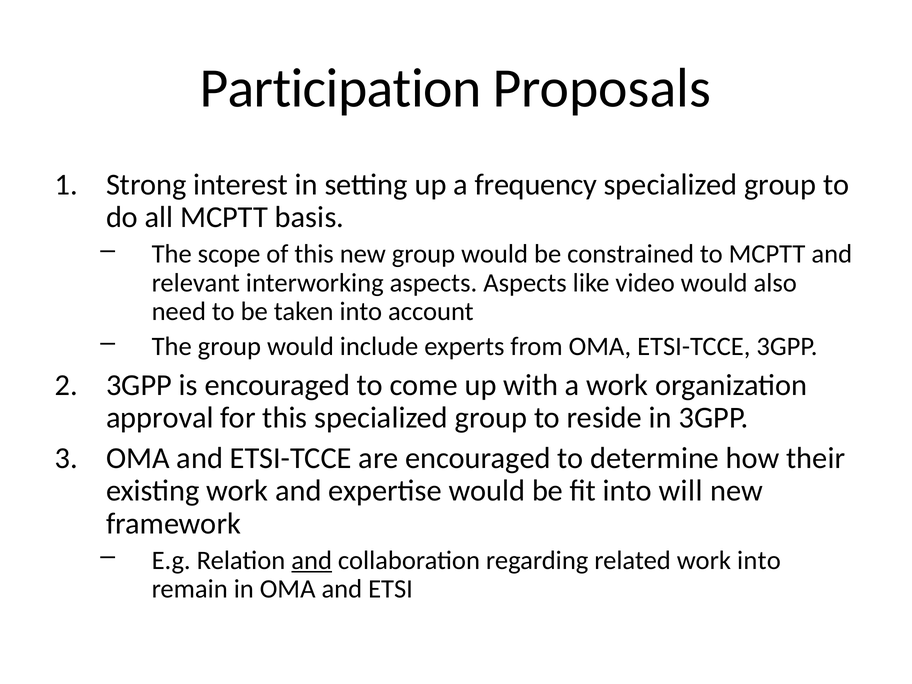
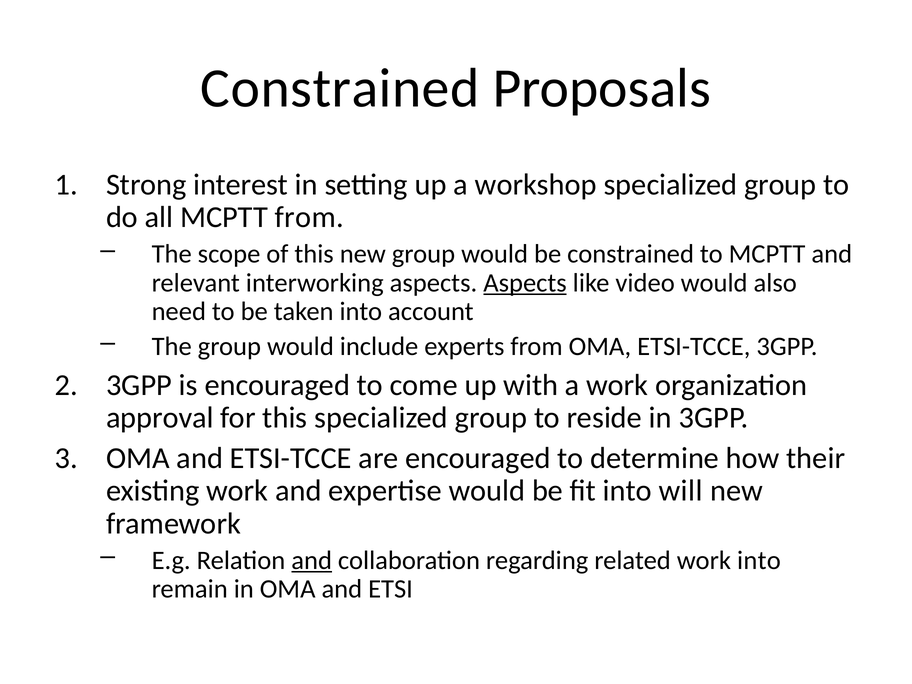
Participation at (340, 88): Participation -> Constrained
frequency: frequency -> workshop
MCPTT basis: basis -> from
Aspects at (525, 283) underline: none -> present
